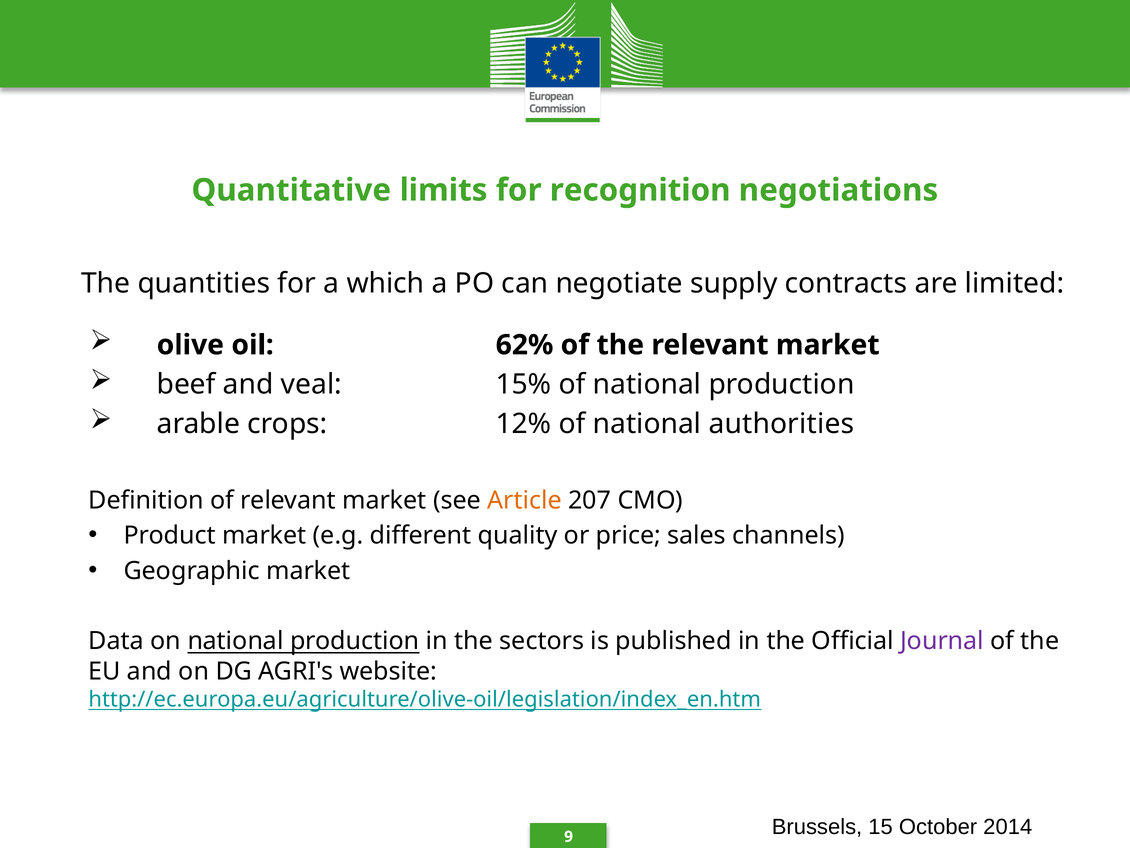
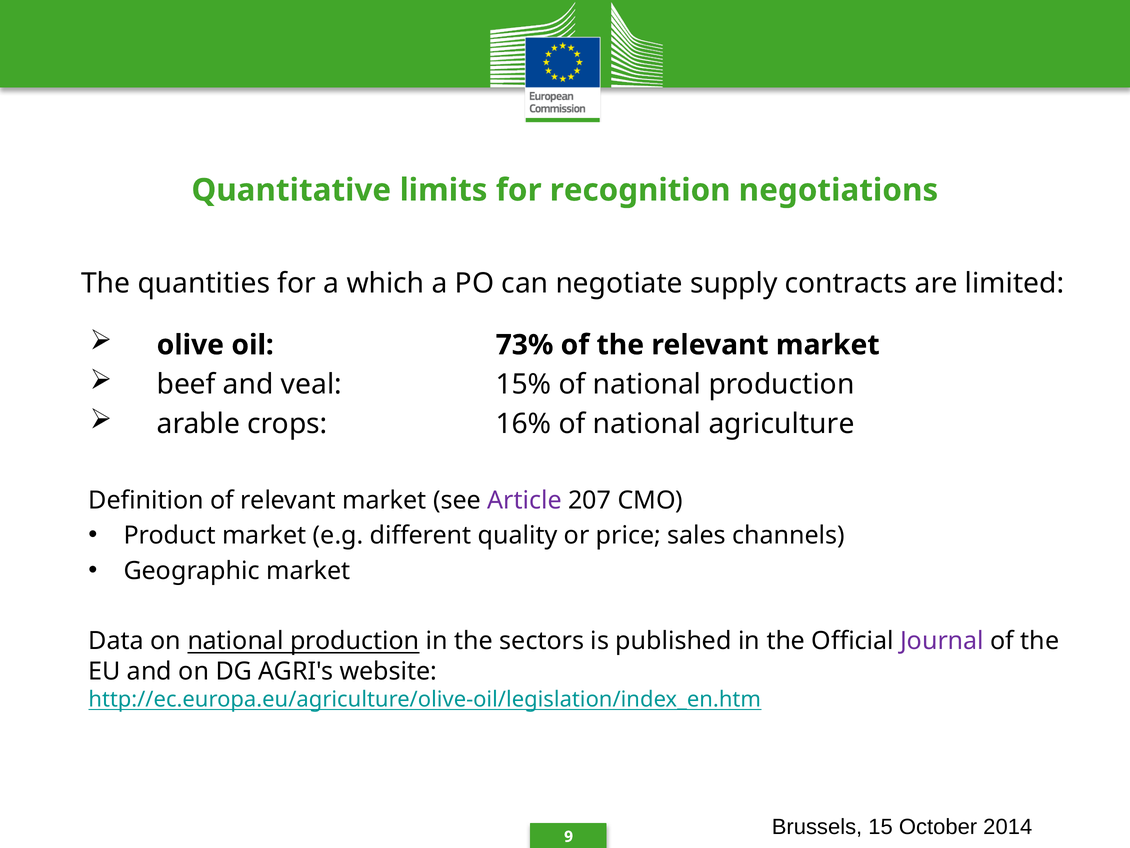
62%: 62% -> 73%
12%: 12% -> 16%
authorities: authorities -> agriculture
Article colour: orange -> purple
